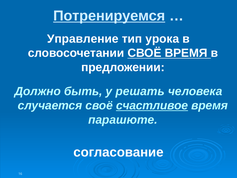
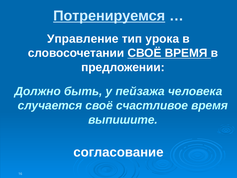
решать: решать -> пейзажа
счастливое underline: present -> none
парашюте: парашюте -> выпишите
